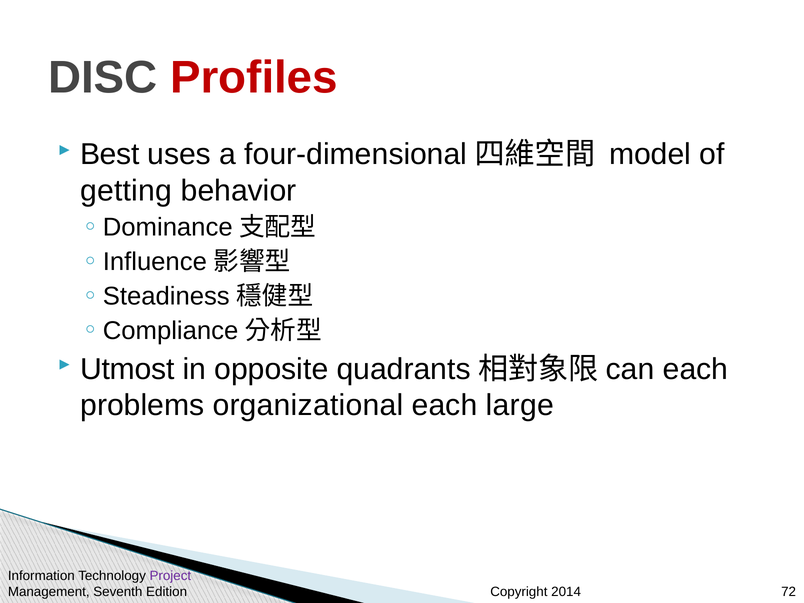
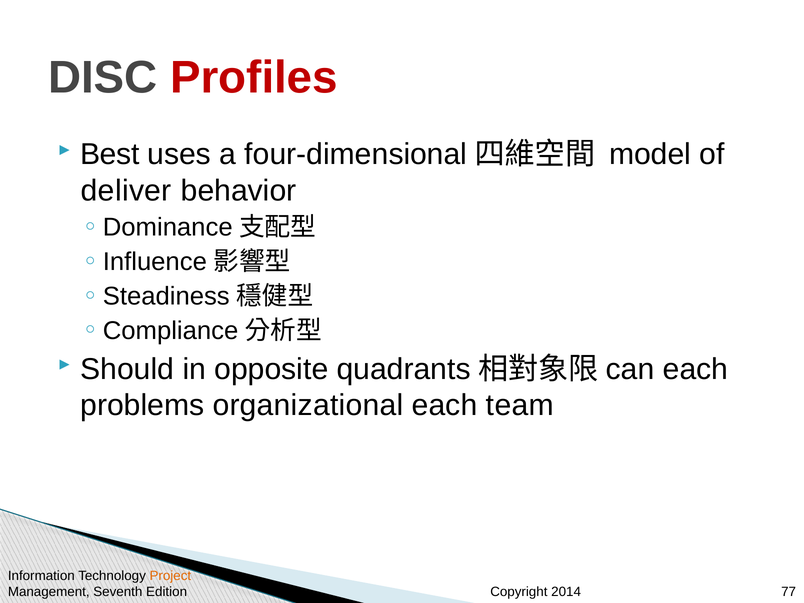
getting: getting -> deliver
Utmost: Utmost -> Should
large: large -> team
Project colour: purple -> orange
72: 72 -> 77
